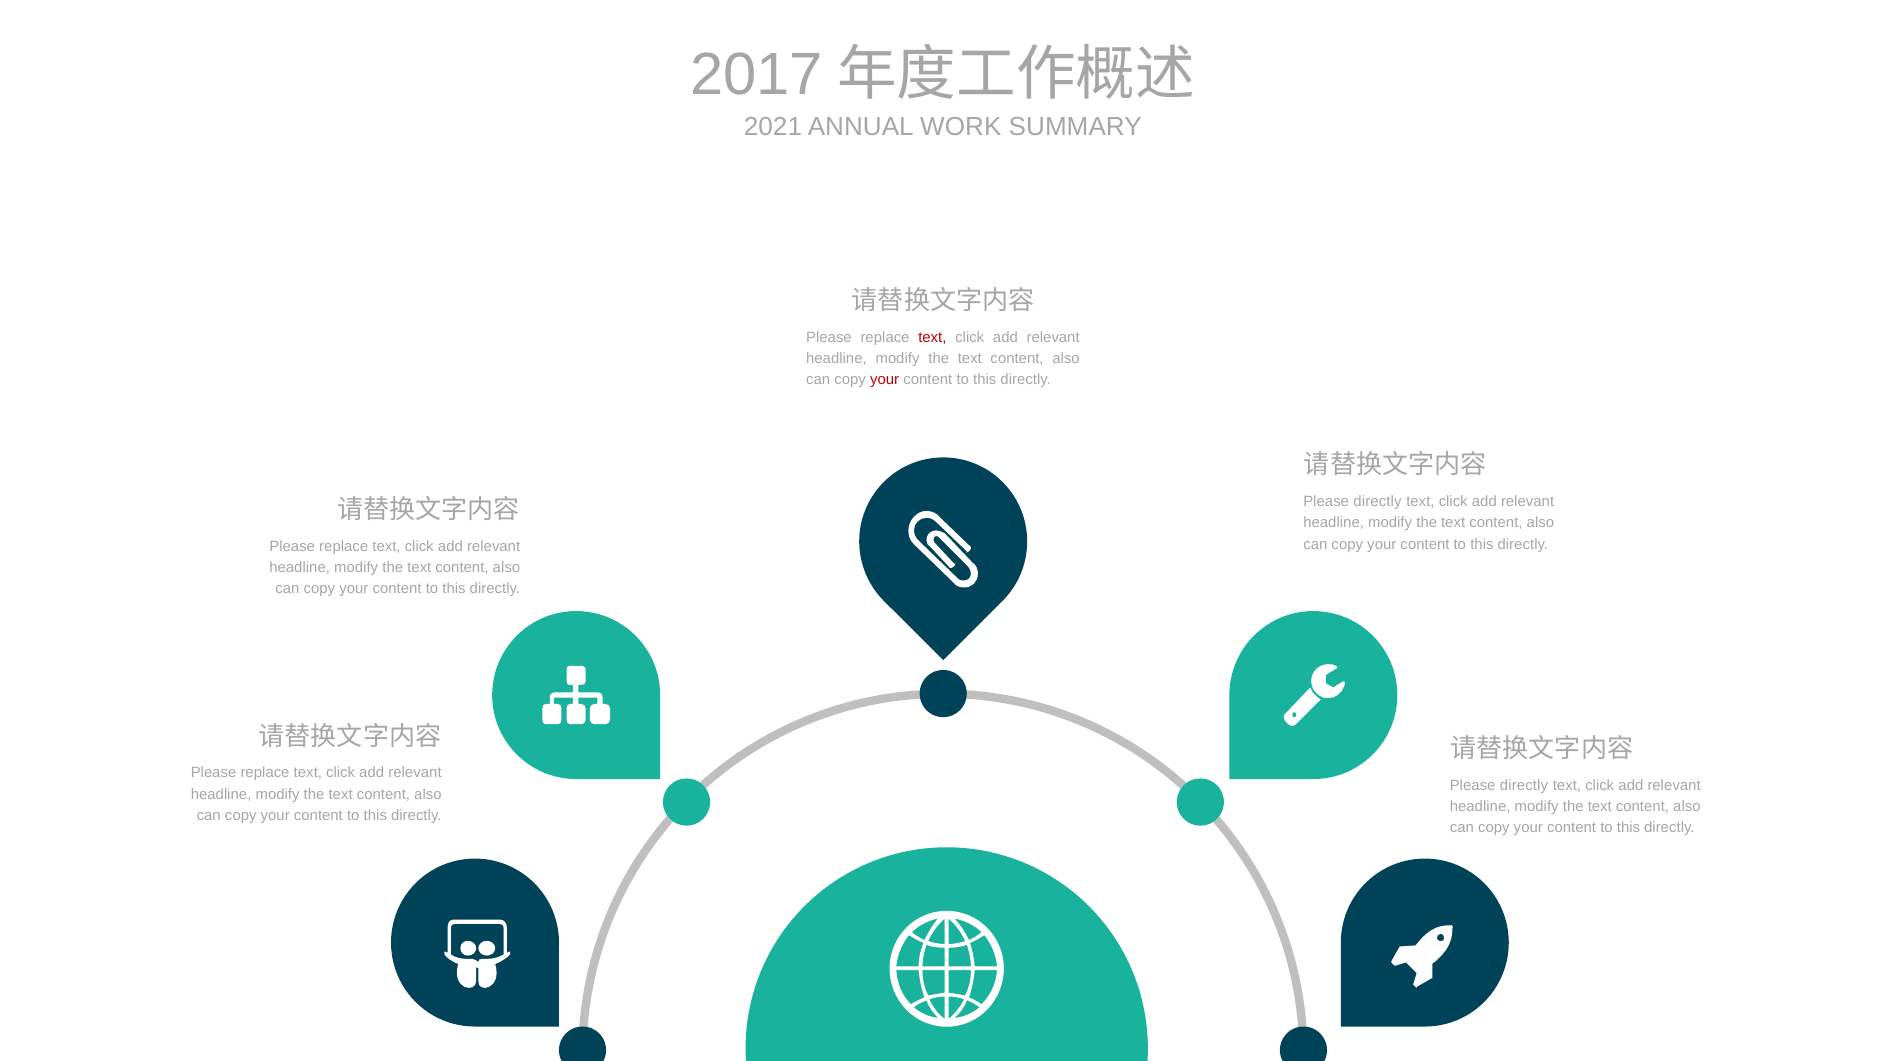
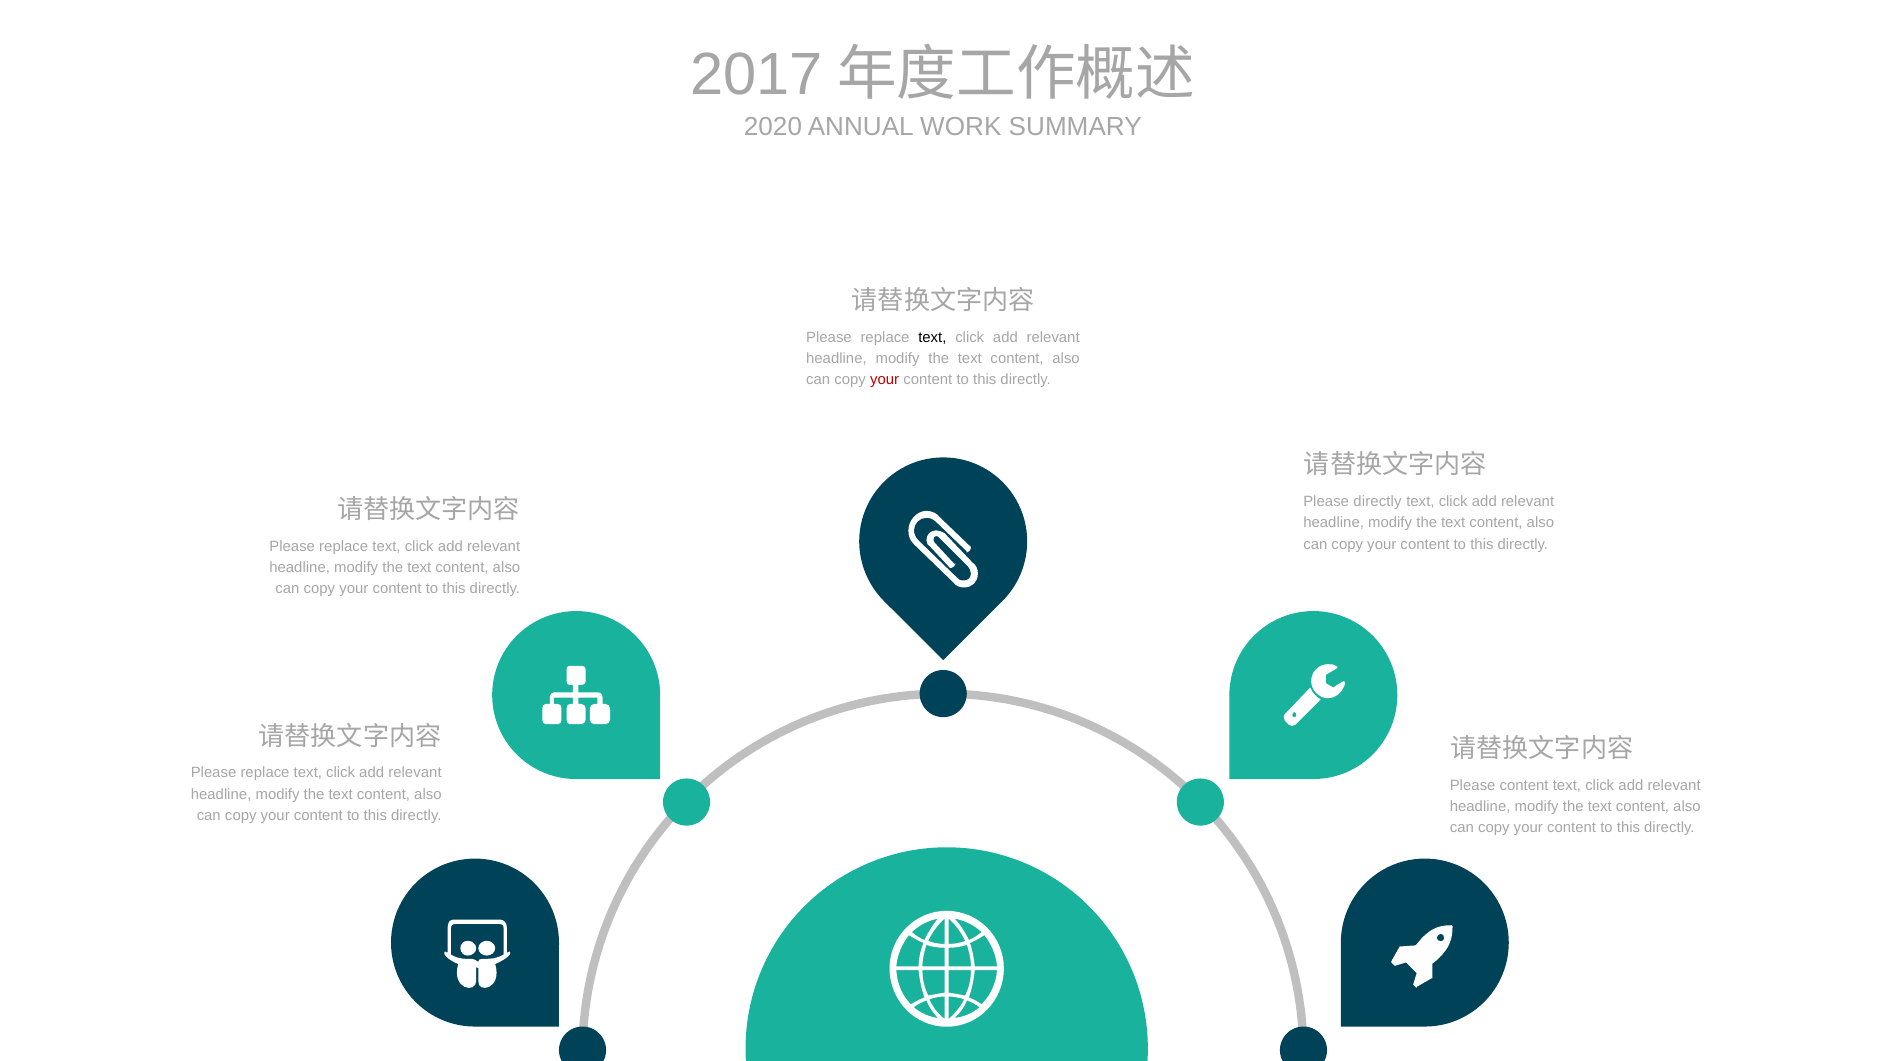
2021: 2021 -> 2020
text at (932, 337) colour: red -> black
directly at (1524, 785): directly -> content
